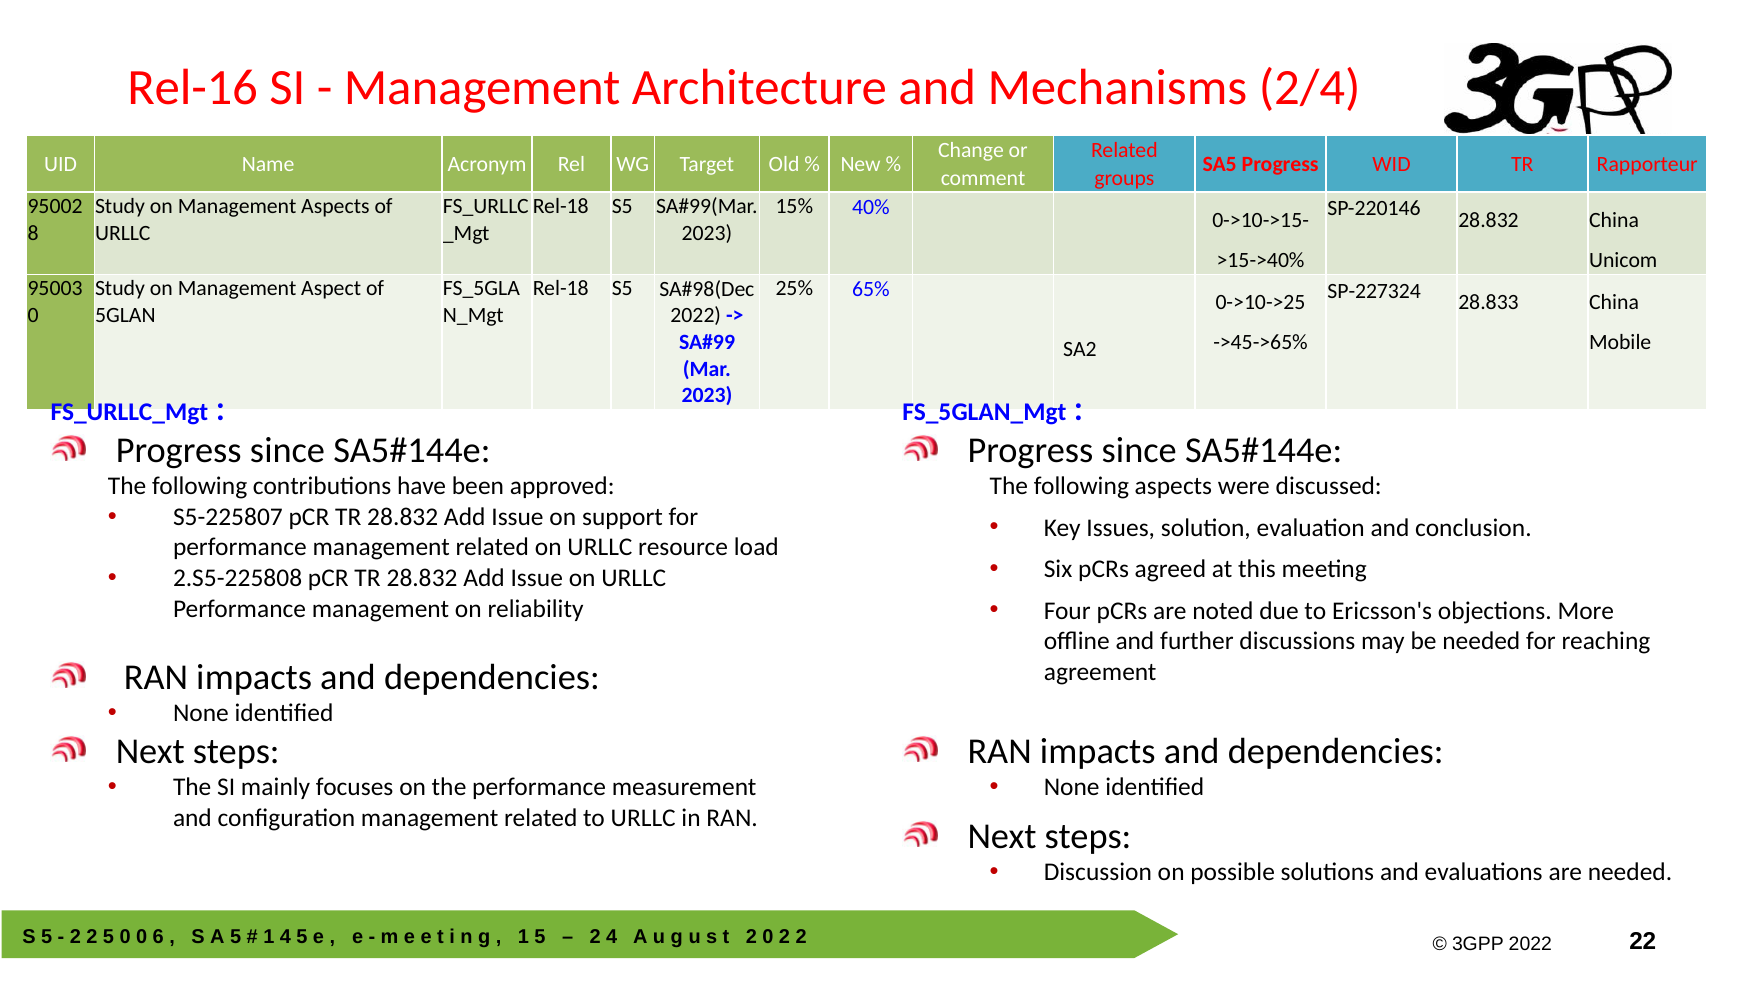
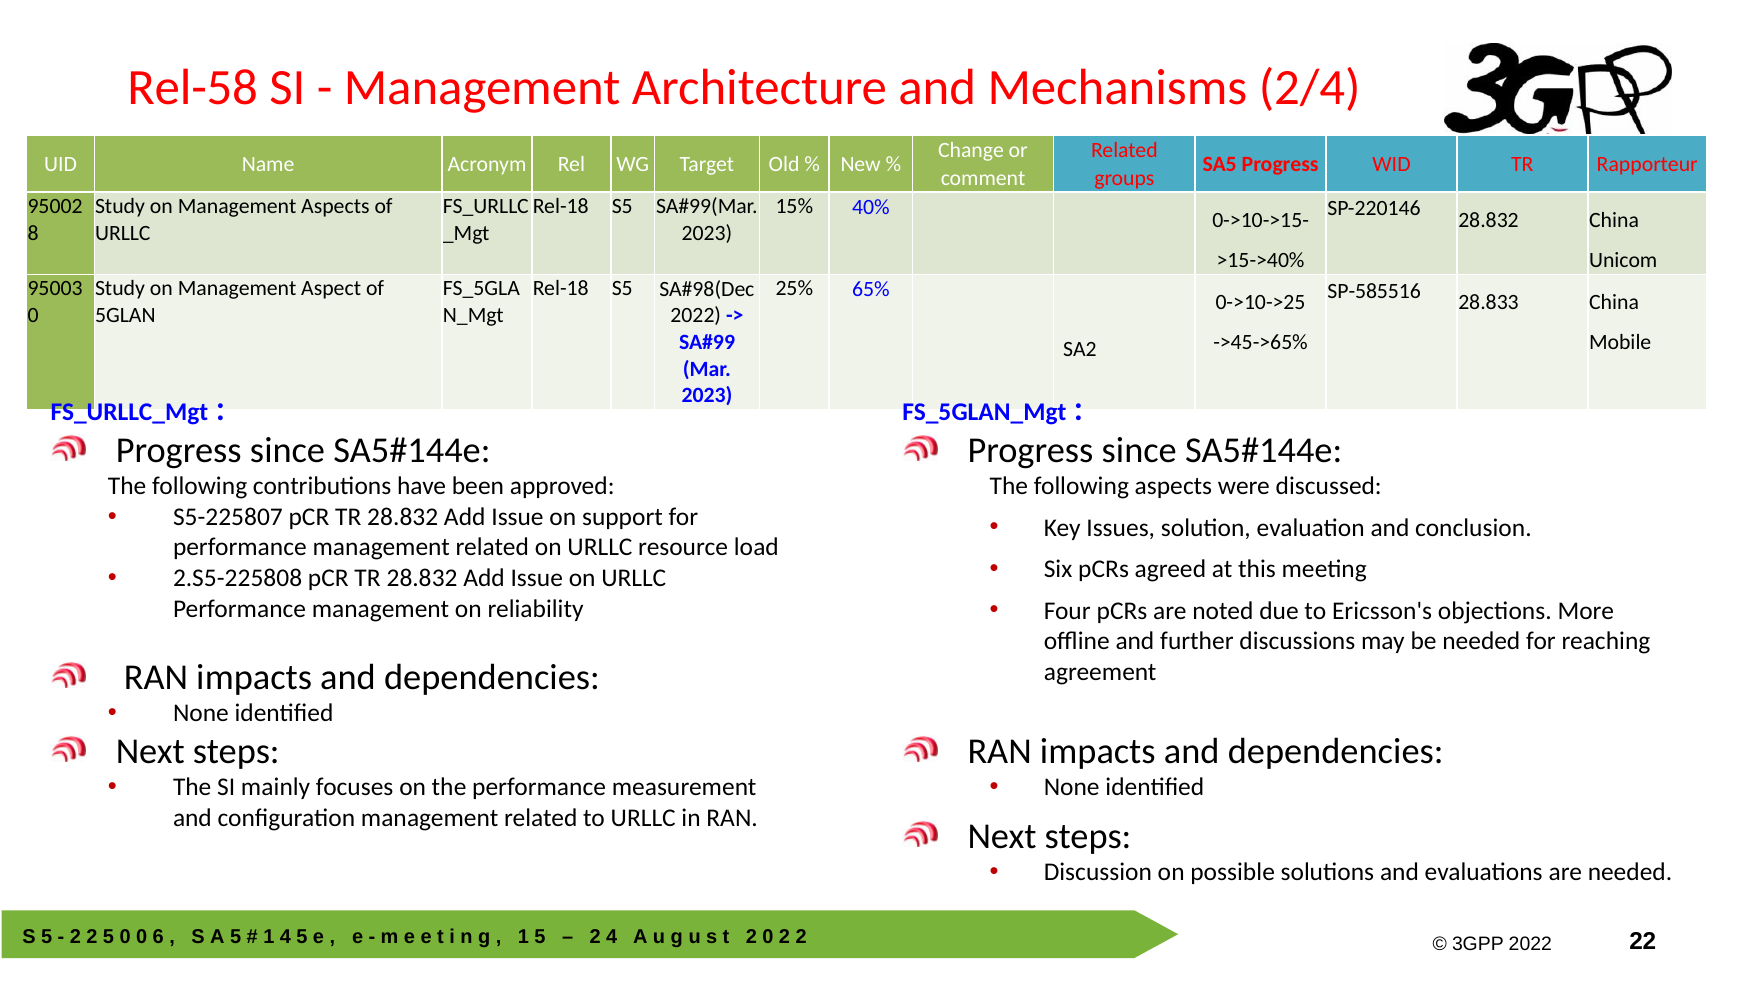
Rel-16: Rel-16 -> Rel-58
SP-227324: SP-227324 -> SP-585516
